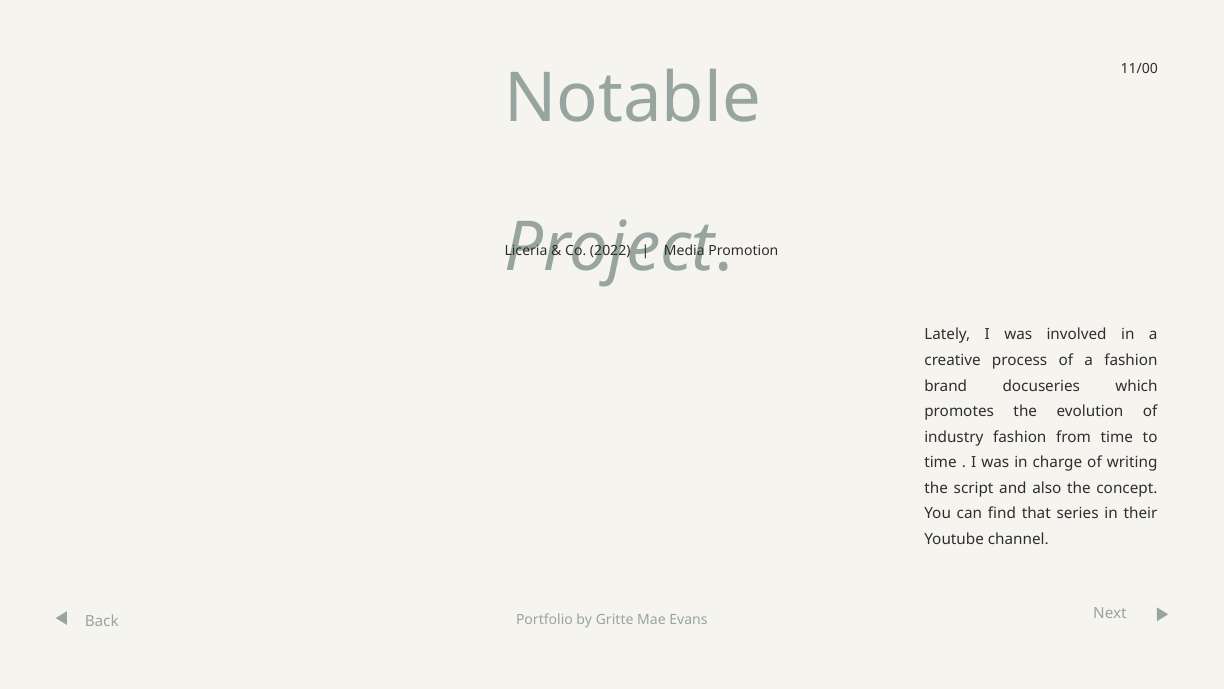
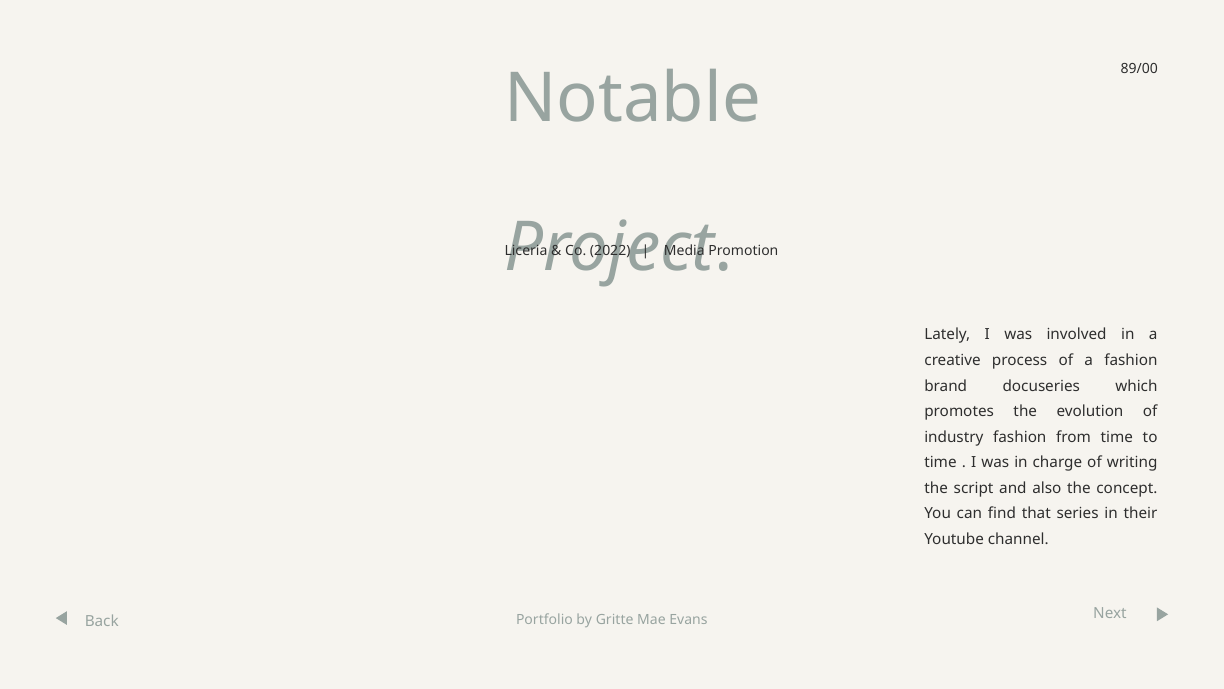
11/00: 11/00 -> 89/00
